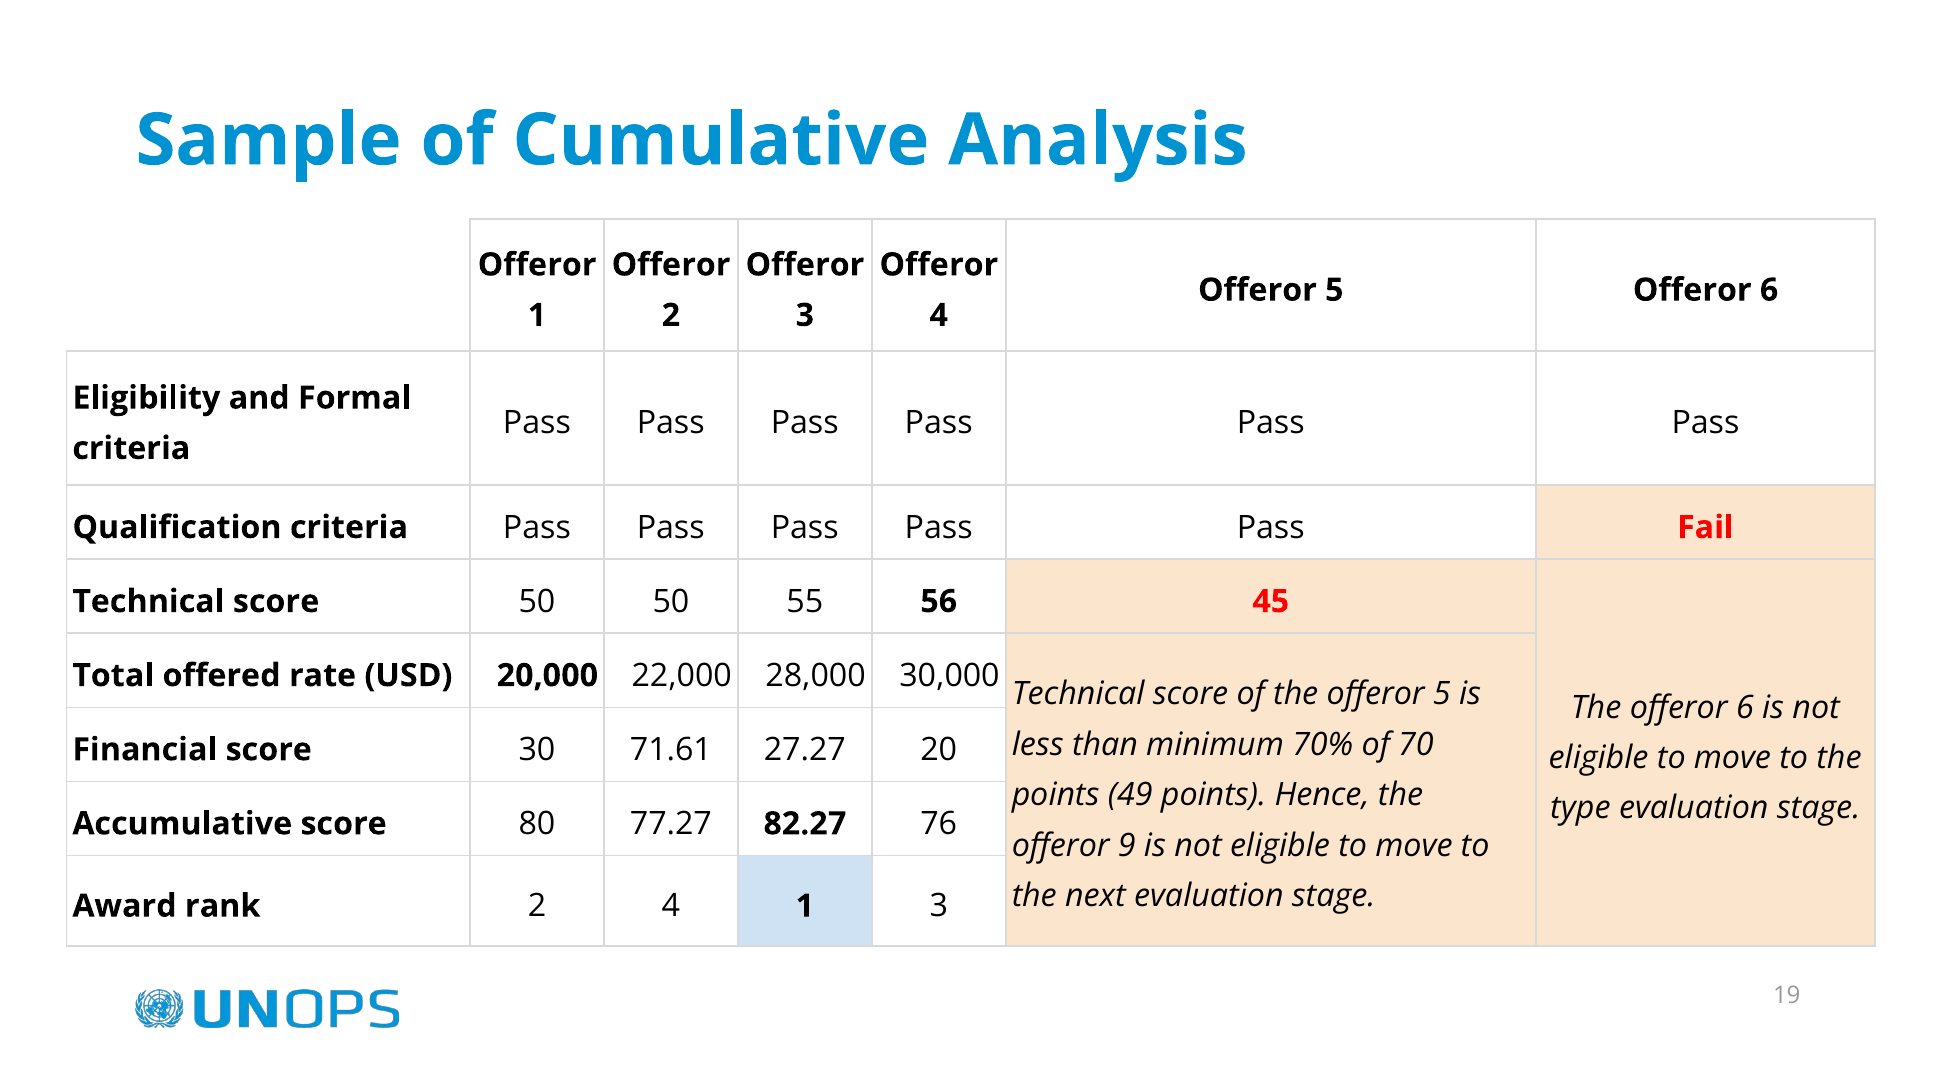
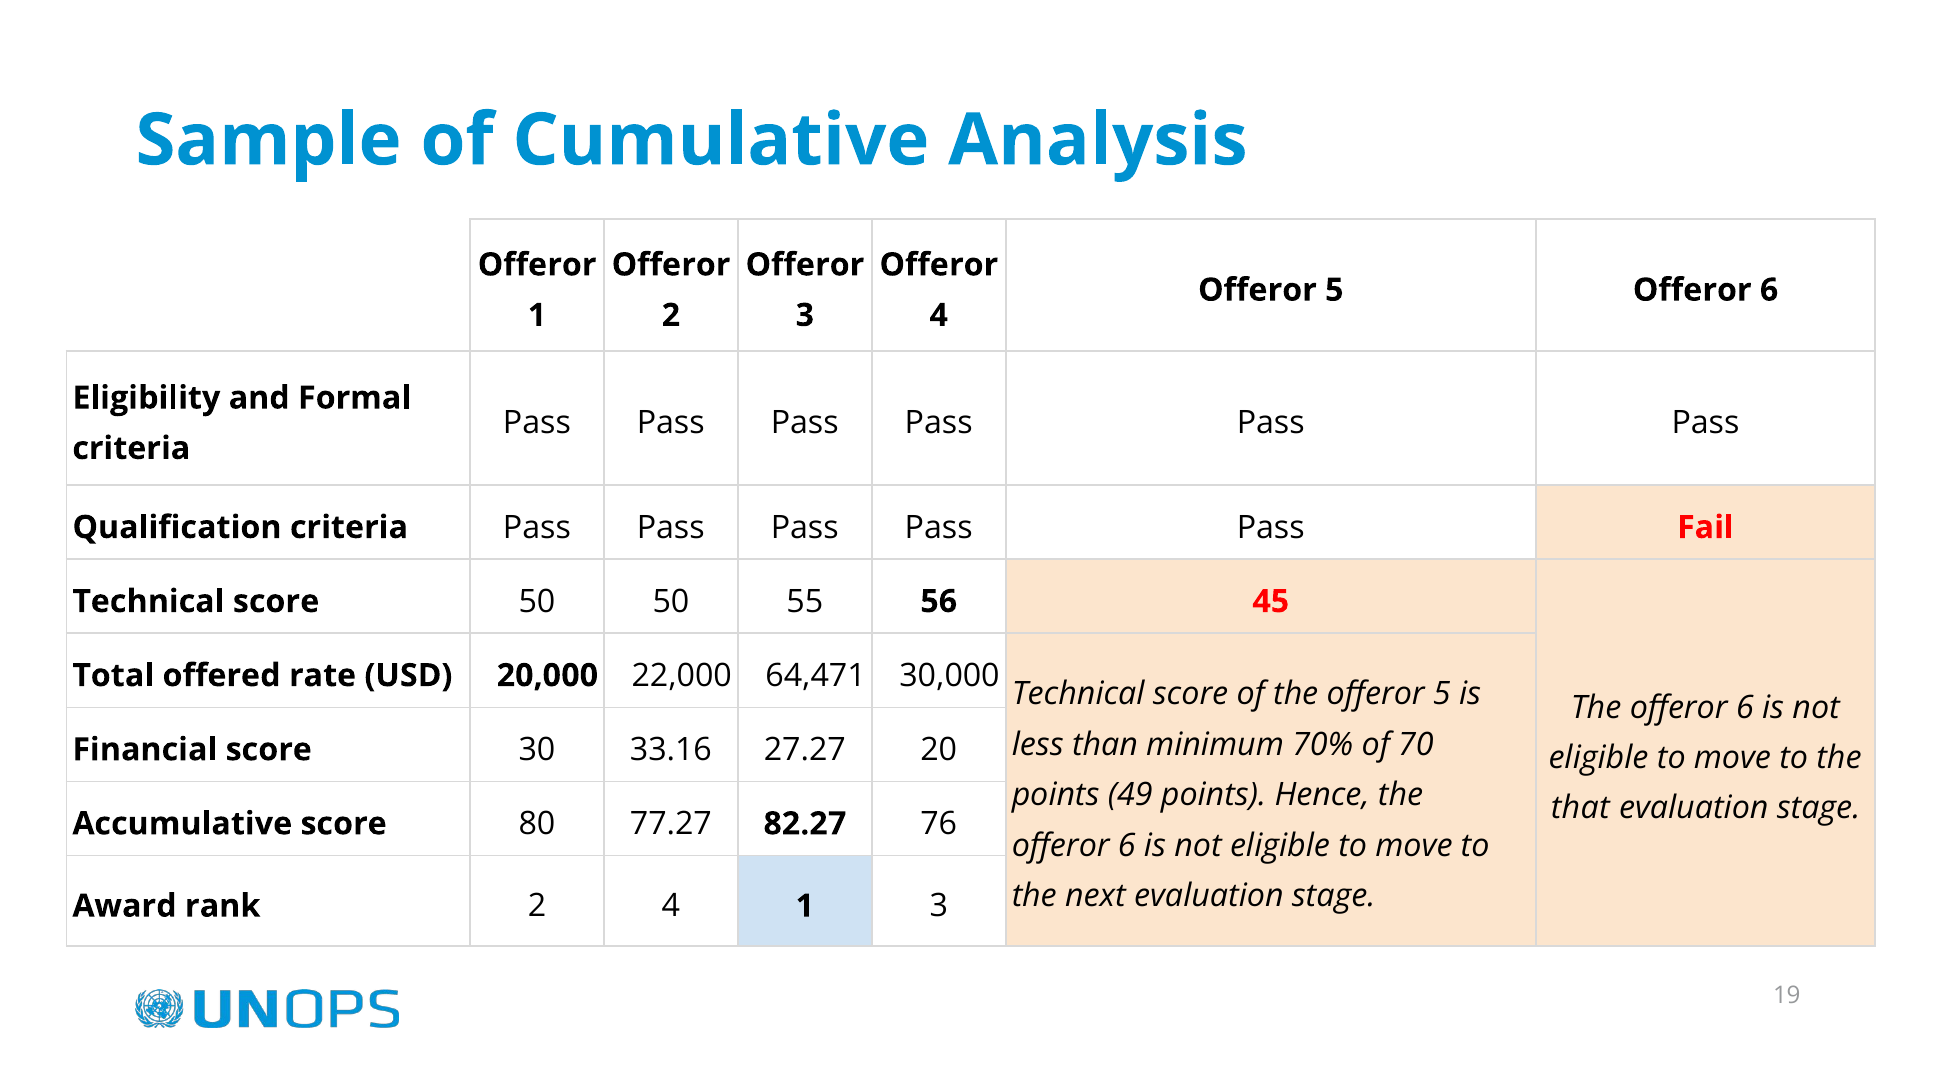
28,000: 28,000 -> 64,471
71.61: 71.61 -> 33.16
type: type -> that
9 at (1127, 845): 9 -> 6
